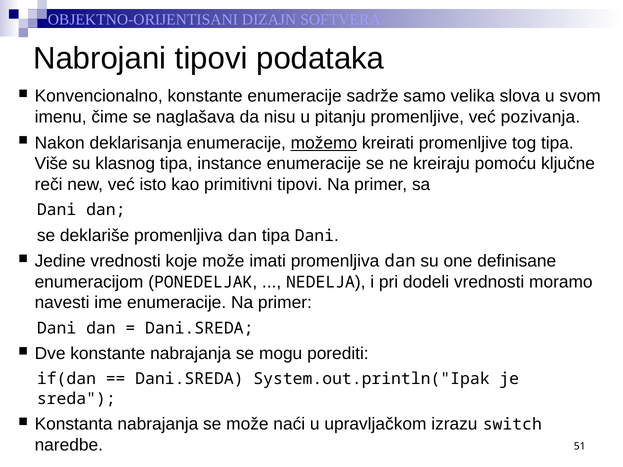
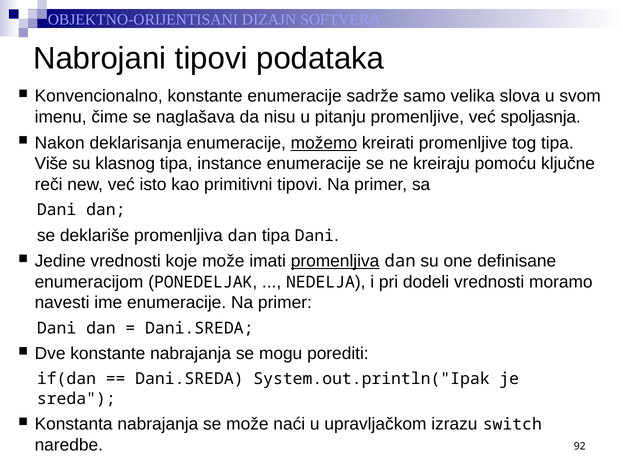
pozivanja: pozivanja -> spoljasnja
promenljiva at (335, 261) underline: none -> present
51: 51 -> 92
